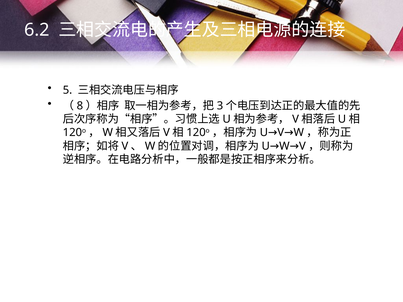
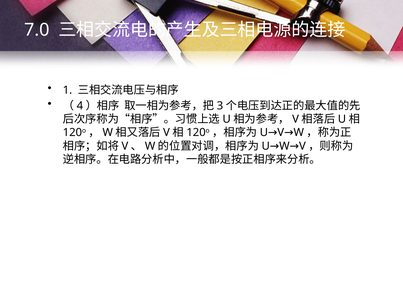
6.2: 6.2 -> 7.0
5: 5 -> 1
8: 8 -> 4
